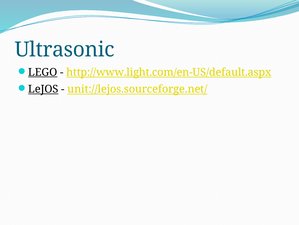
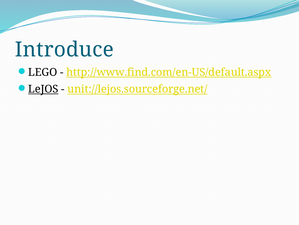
Ultrasonic: Ultrasonic -> Introduce
LEGO underline: present -> none
http://www.light.com/en-US/default.aspx: http://www.light.com/en-US/default.aspx -> http://www.find.com/en-US/default.aspx
